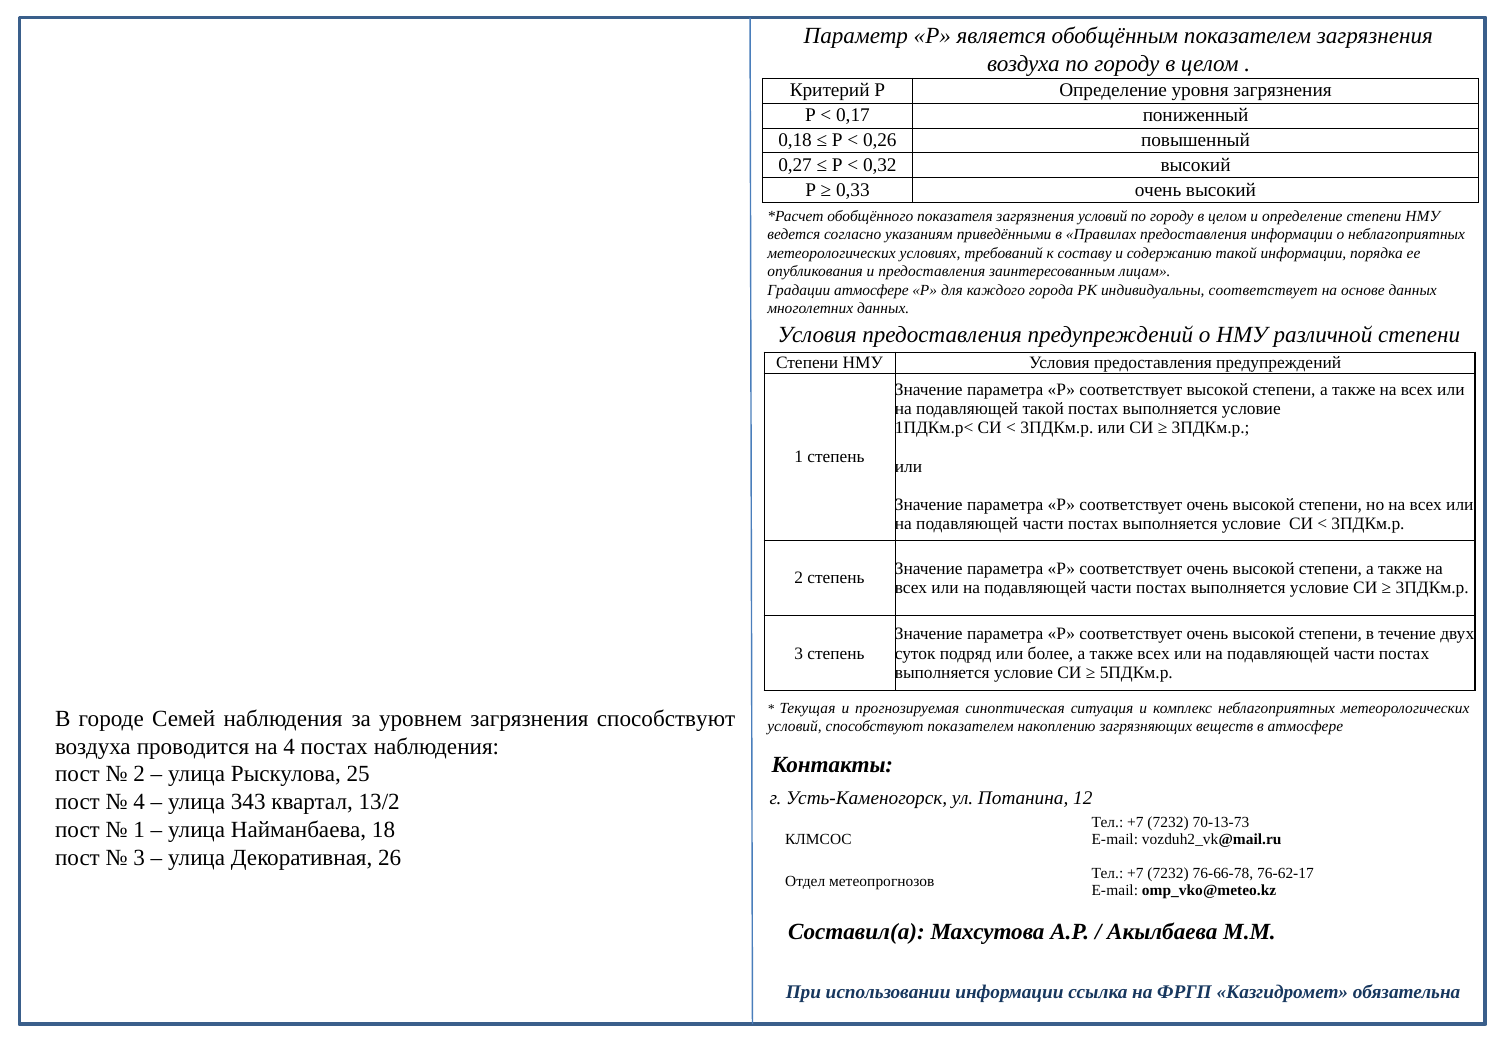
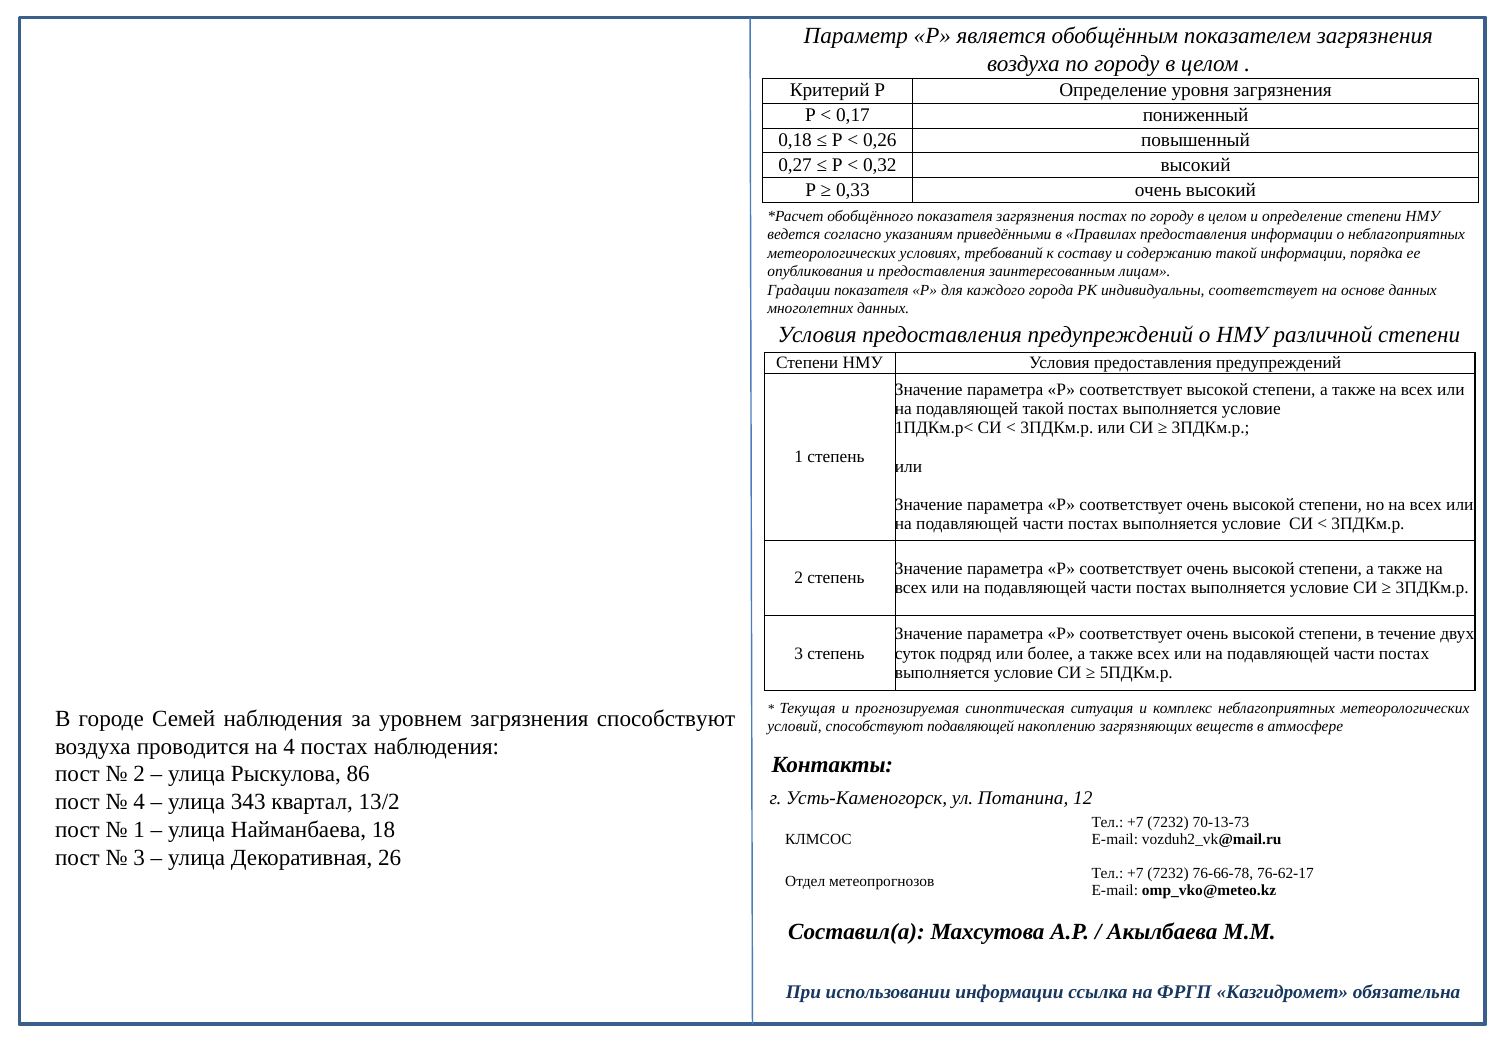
загрязнения условий: условий -> постах
Градации атмосфере: атмосфере -> показателя
способствуют показателем: показателем -> подавляющей
25: 25 -> 86
